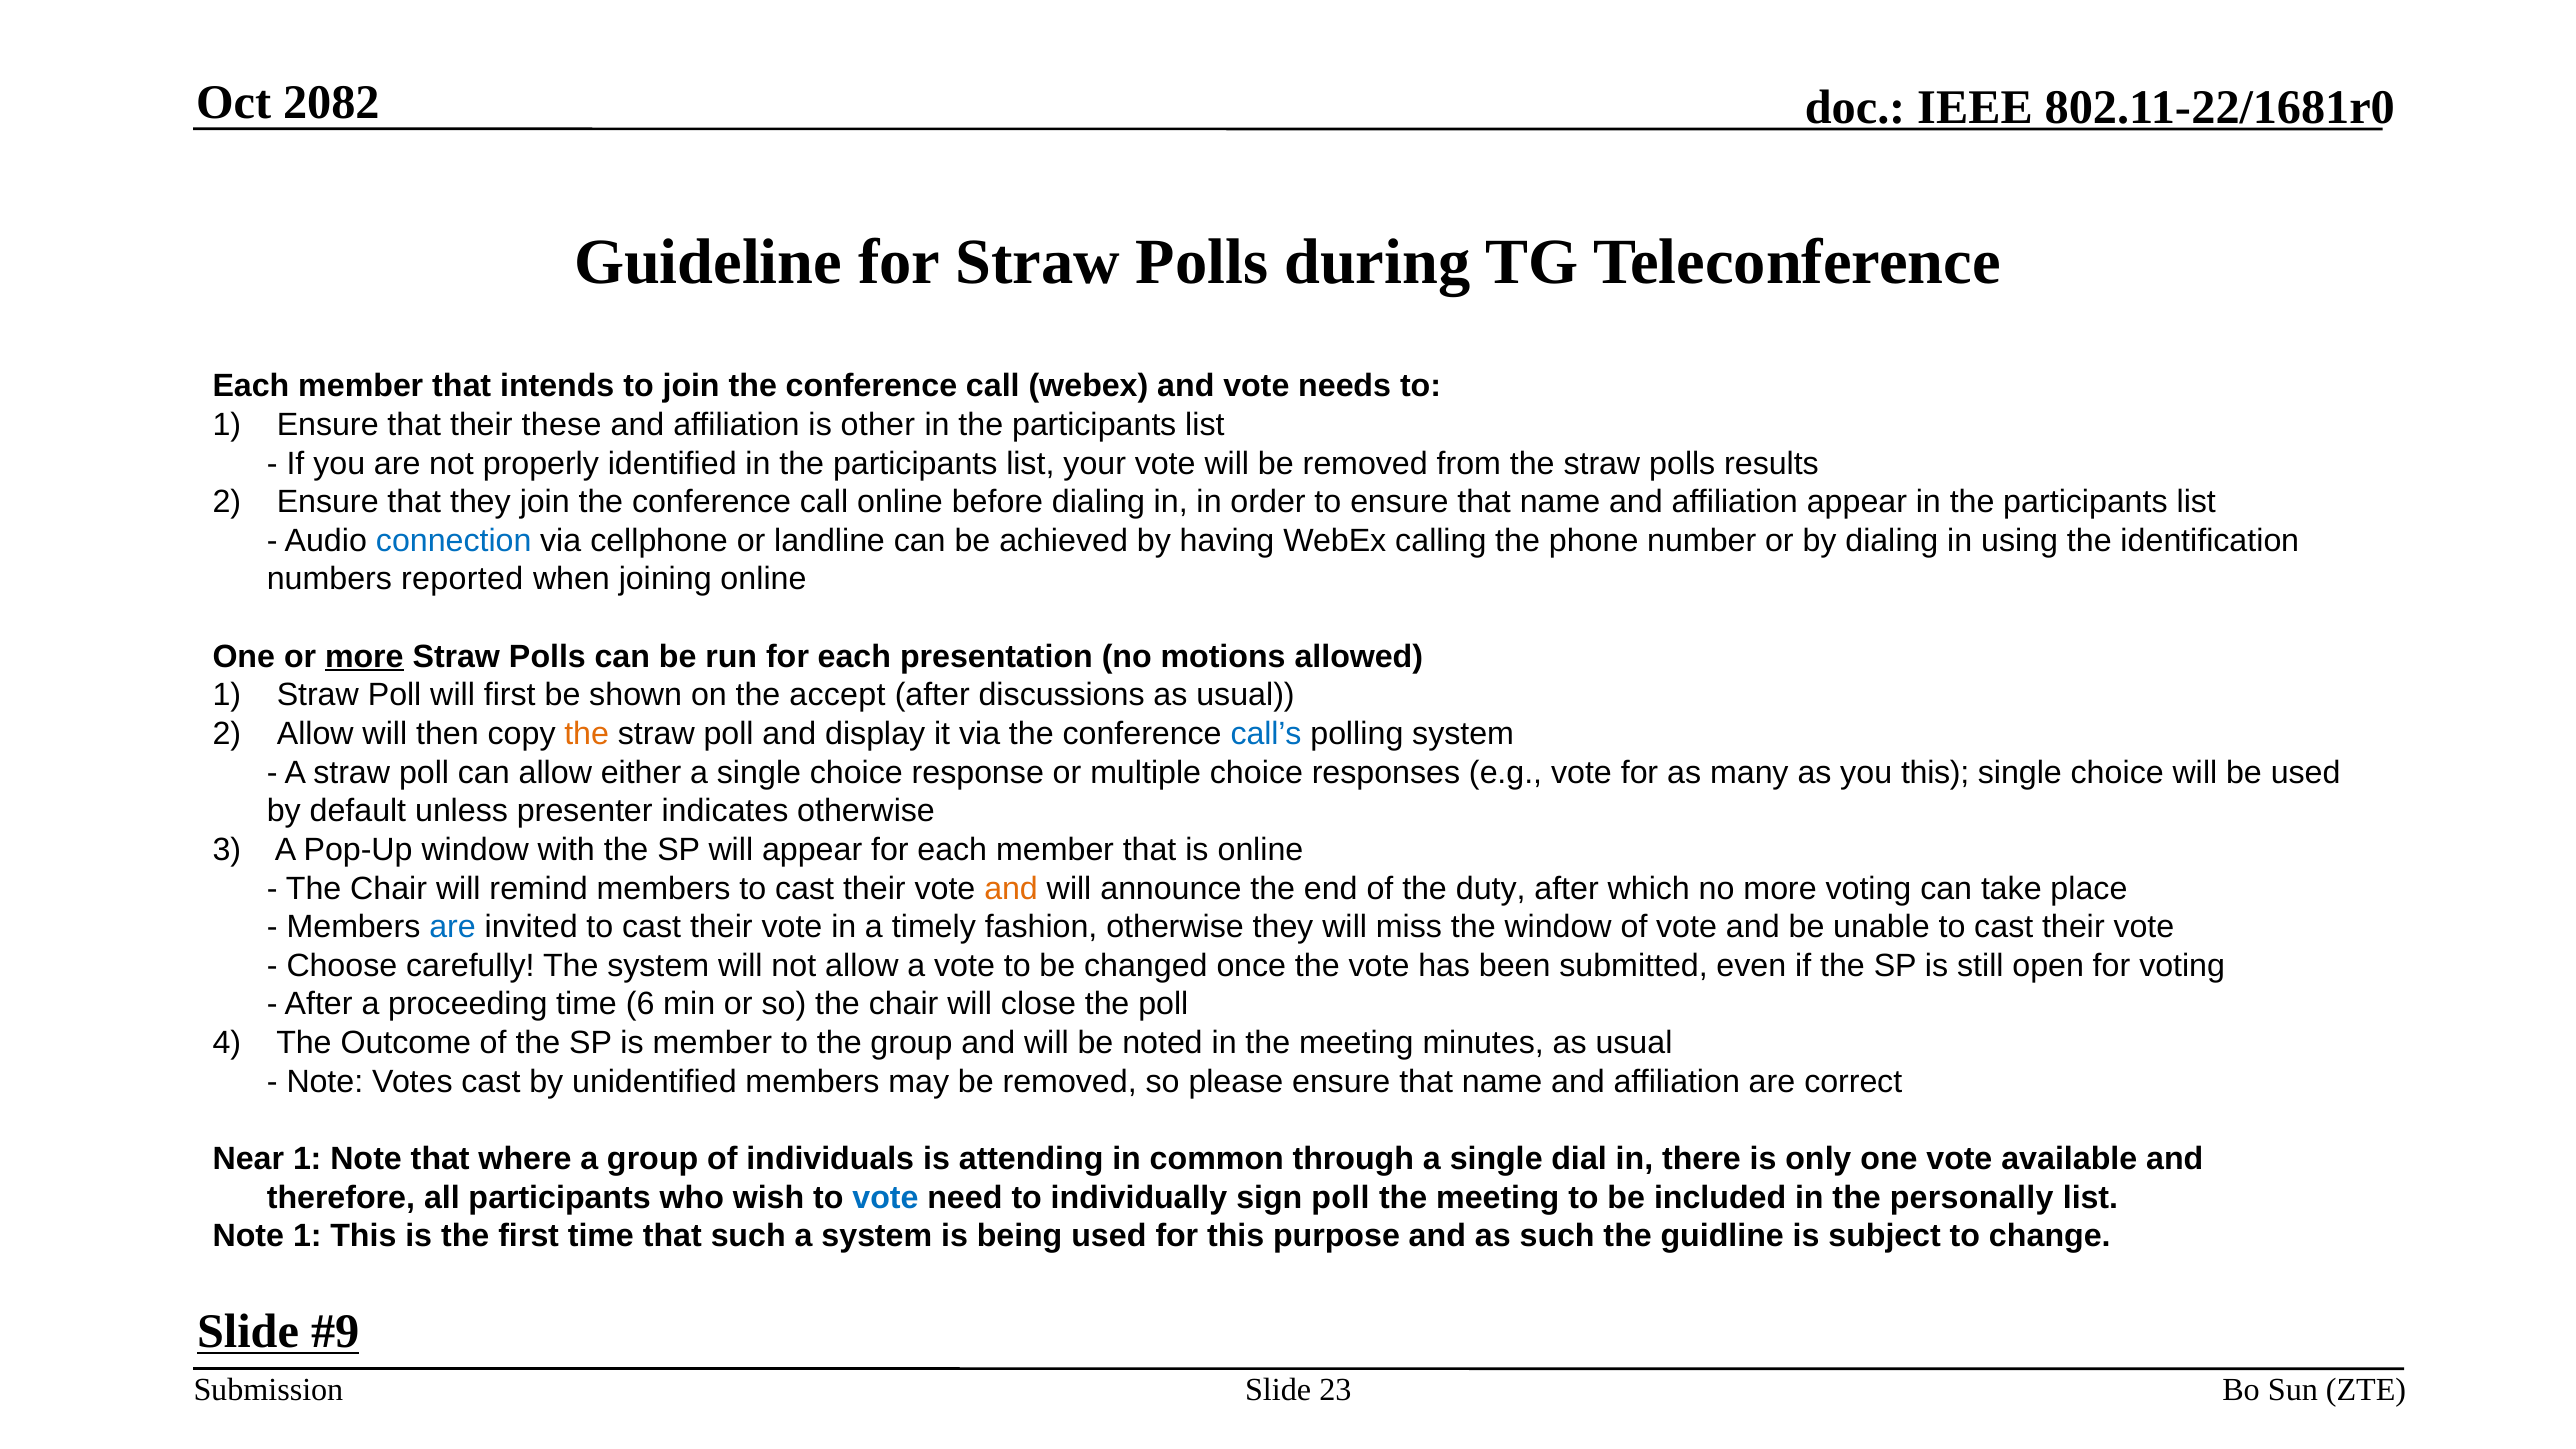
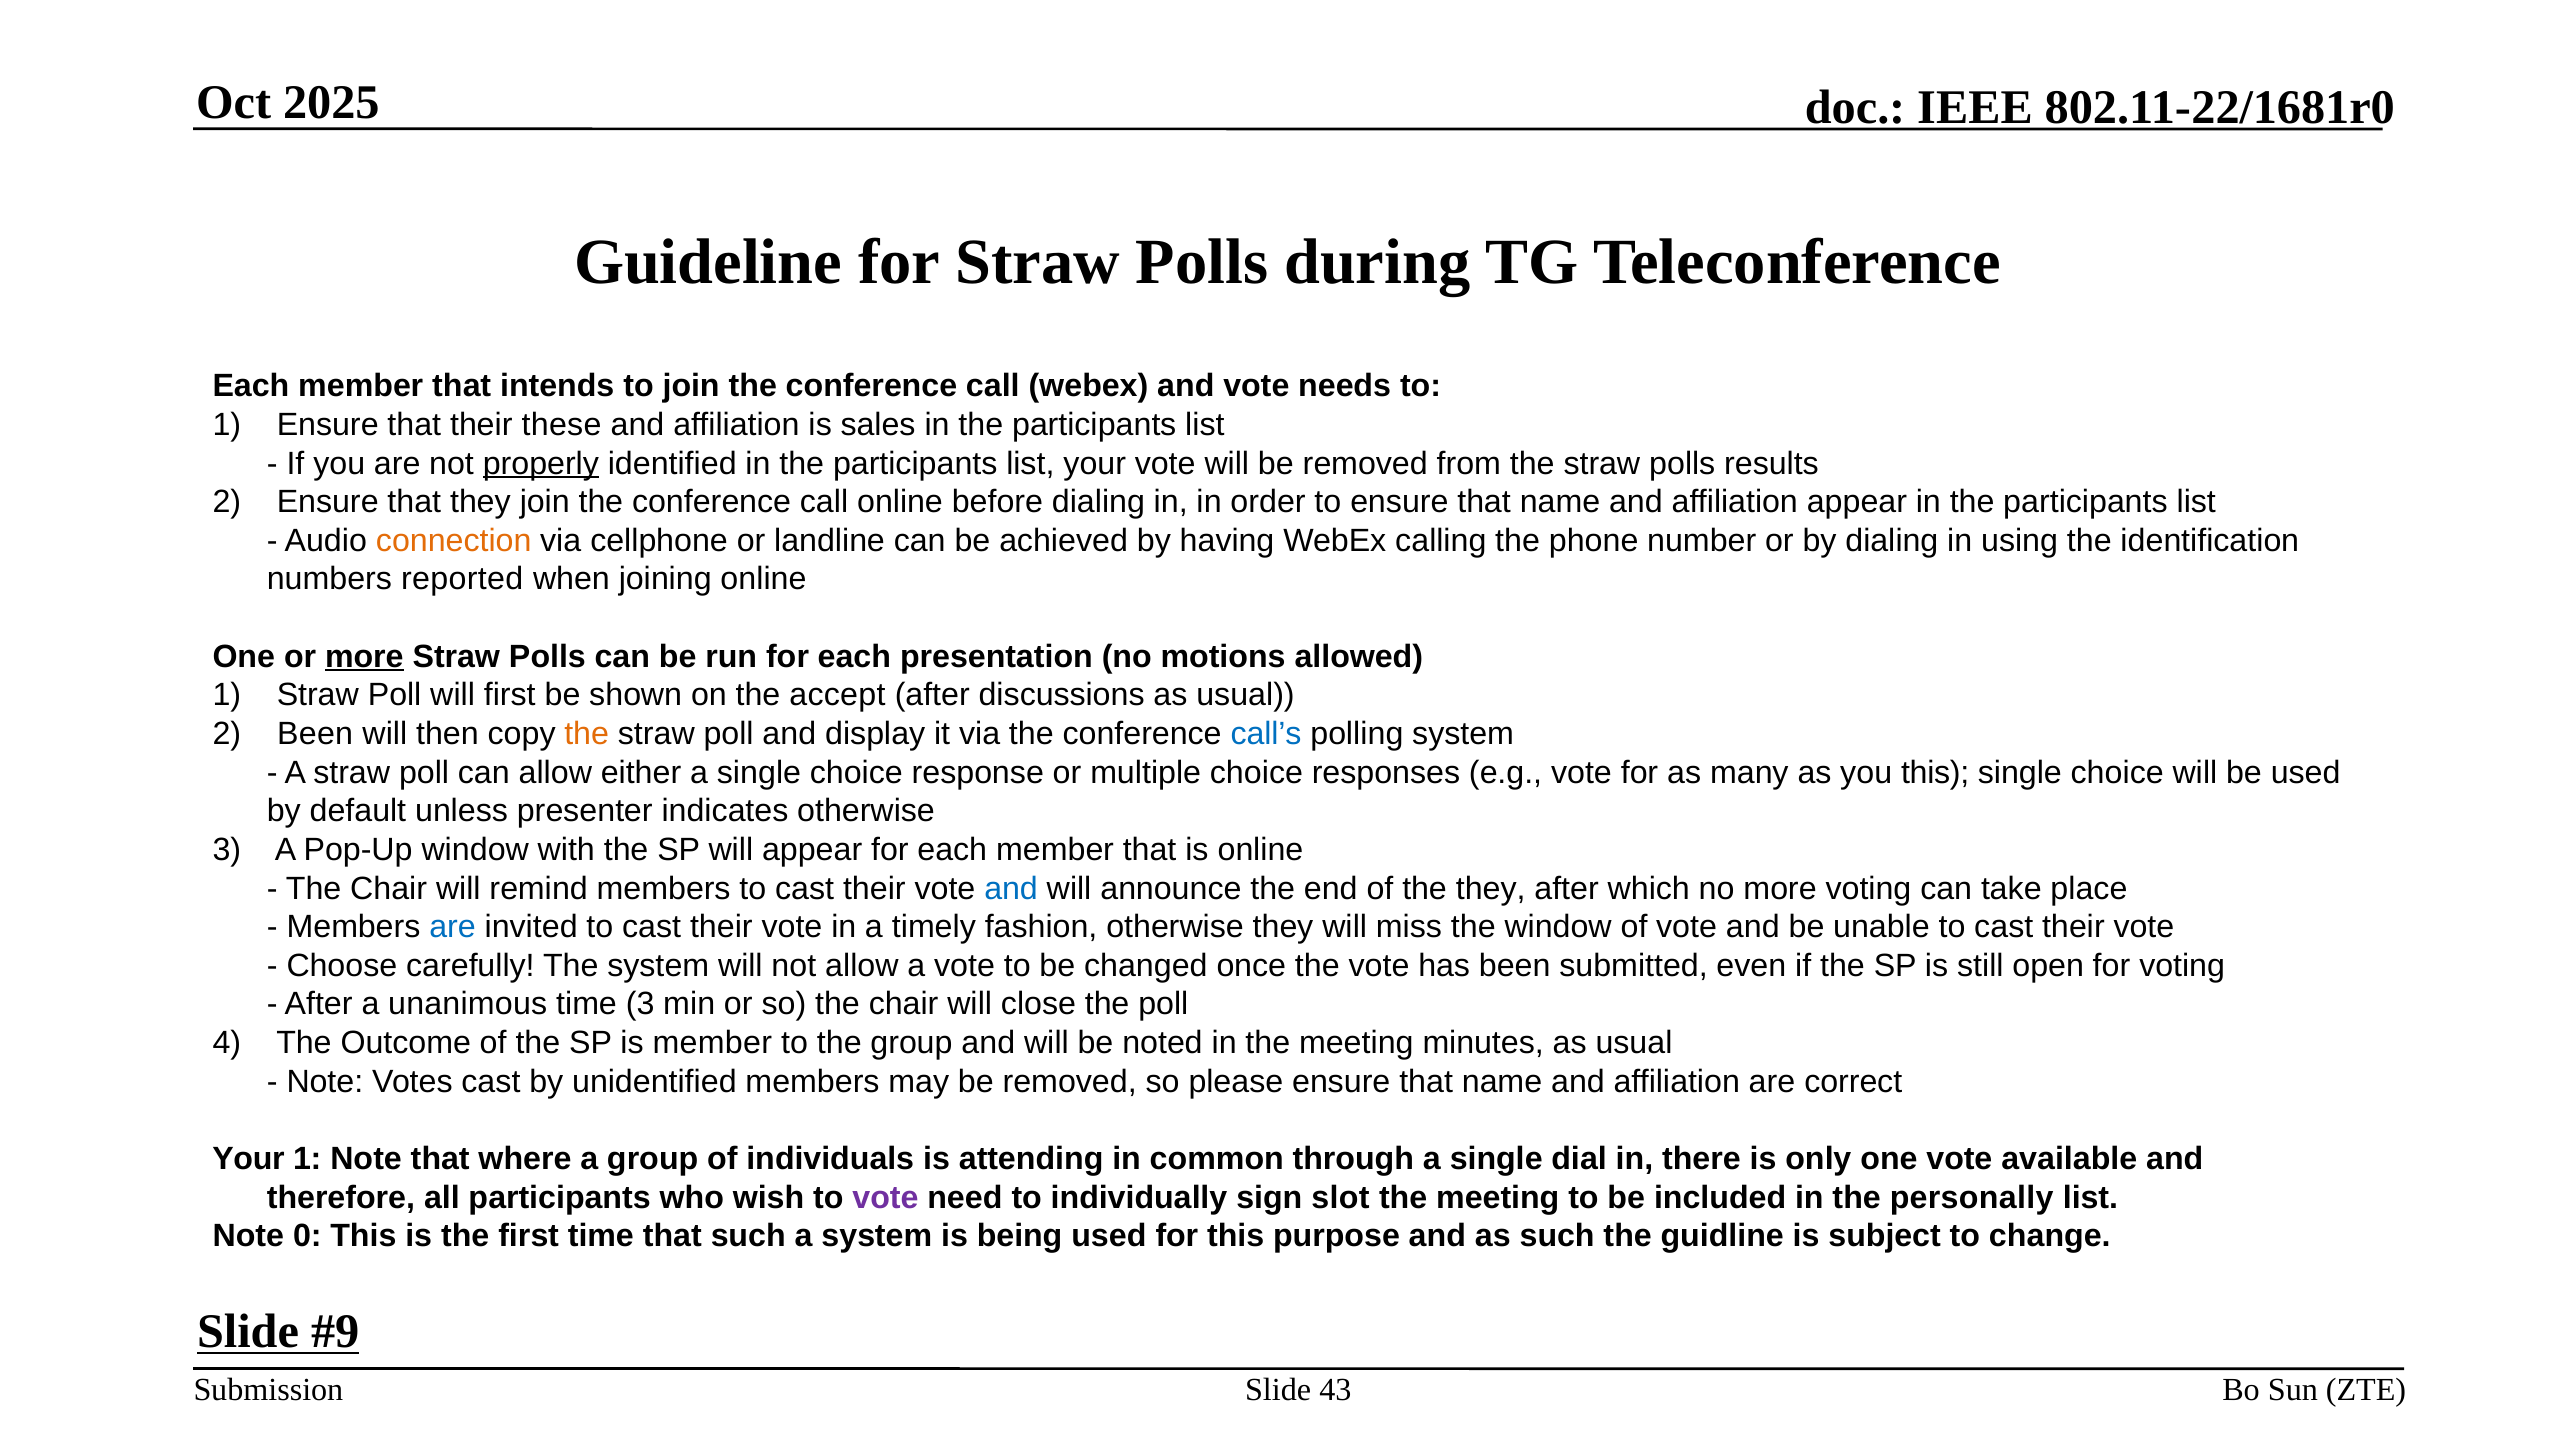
2082: 2082 -> 2025
other: other -> sales
properly underline: none -> present
connection colour: blue -> orange
2 Allow: Allow -> Been
and at (1011, 888) colour: orange -> blue
the duty: duty -> they
proceeding: proceeding -> unanimous
time 6: 6 -> 3
Near at (248, 1159): Near -> Your
vote at (885, 1198) colour: blue -> purple
sign poll: poll -> slot
Note 1: 1 -> 0
23: 23 -> 43
